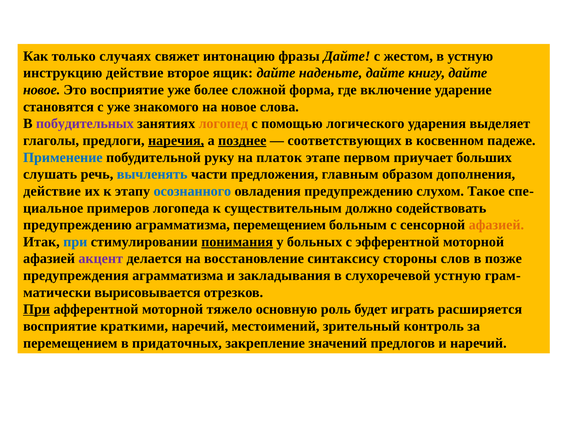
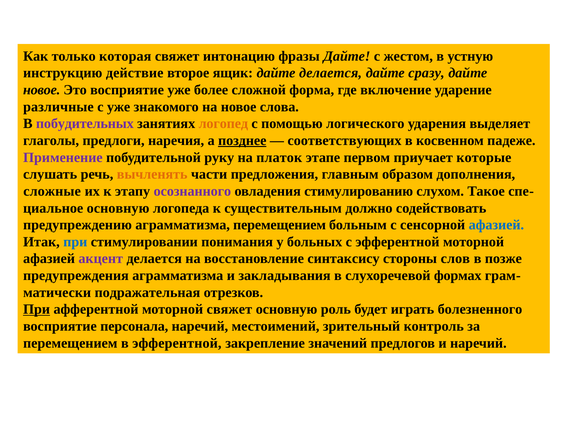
случаях: случаях -> которая
дайте наденьте: наденьте -> делается
книгу: книгу -> сразу
становятся: становятся -> различные
наречия underline: present -> none
Применение colour: blue -> purple
больших: больших -> которые
вычленять colour: blue -> orange
действие at (52, 191): действие -> сложные
осознанного colour: blue -> purple
овладения предупреждению: предупреждению -> стимулированию
примеров at (118, 208): примеров -> основную
афазией at (496, 225) colour: orange -> blue
понимания underline: present -> none
слухоречевой устную: устную -> формах
вырисовывается: вырисовывается -> подражательная
моторной тяжело: тяжело -> свяжет
расширяется: расширяется -> болезненного
краткими: краткими -> персонала
в придаточных: придаточных -> эфферентной
